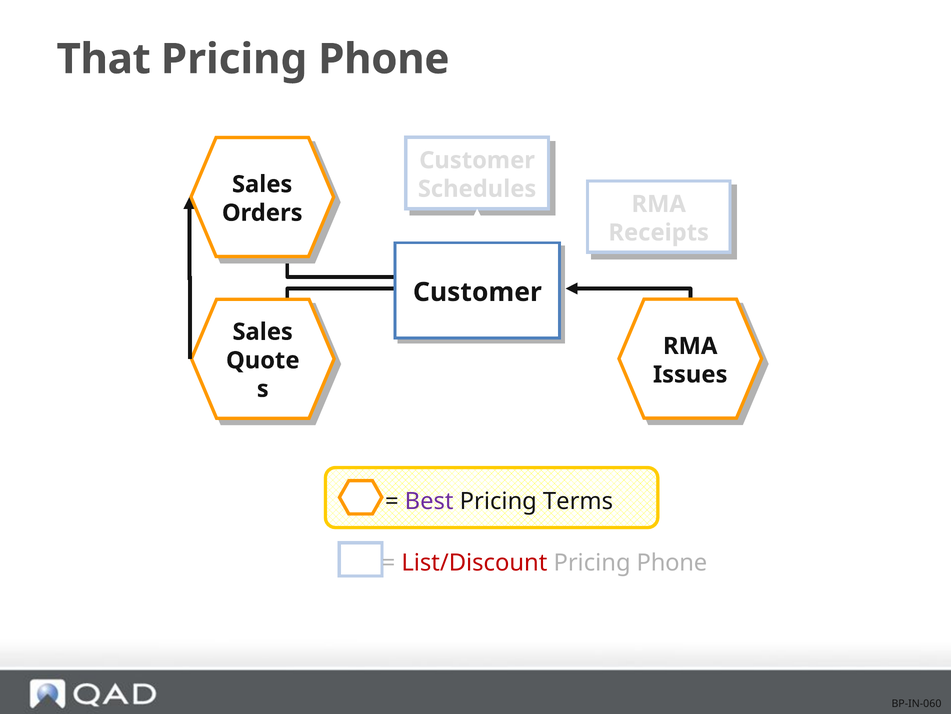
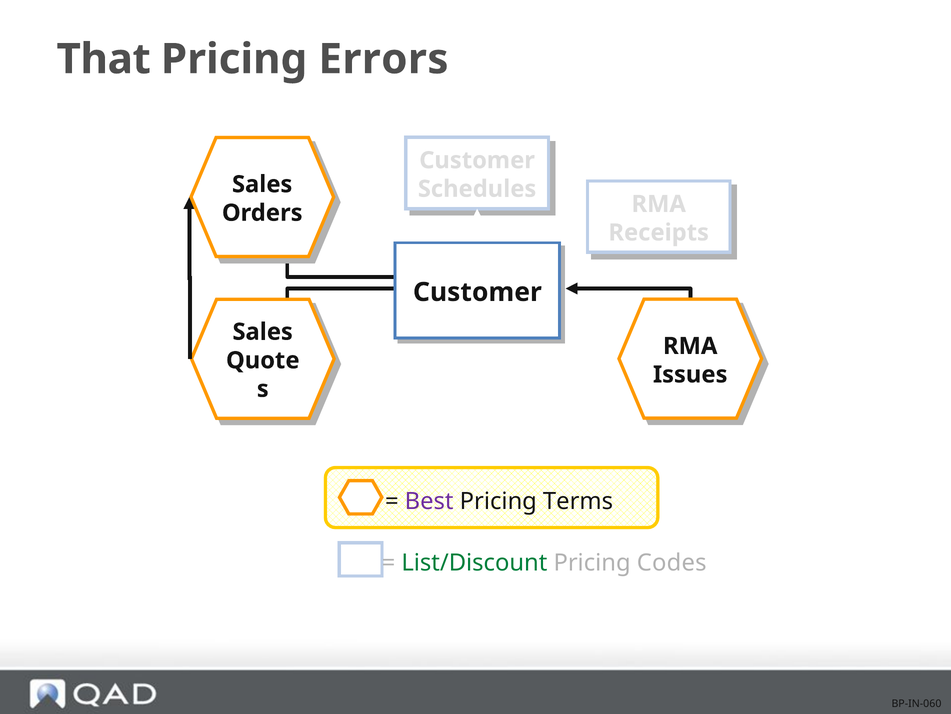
Phone at (384, 59): Phone -> Errors
List/Discount colour: red -> green
Phone at (672, 562): Phone -> Codes
